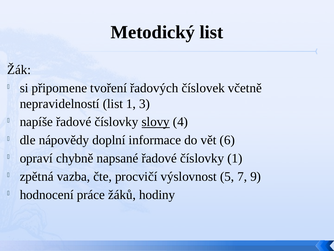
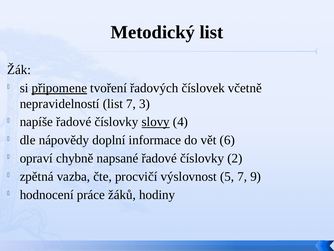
připomene underline: none -> present
list 1: 1 -> 7
číslovky 1: 1 -> 2
